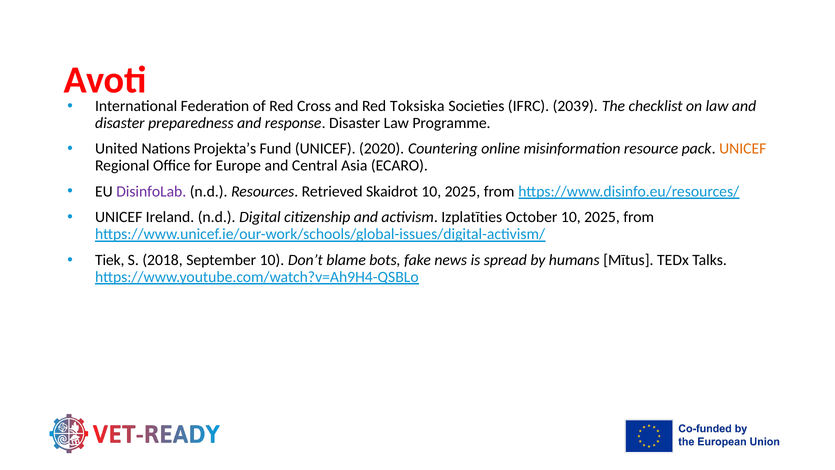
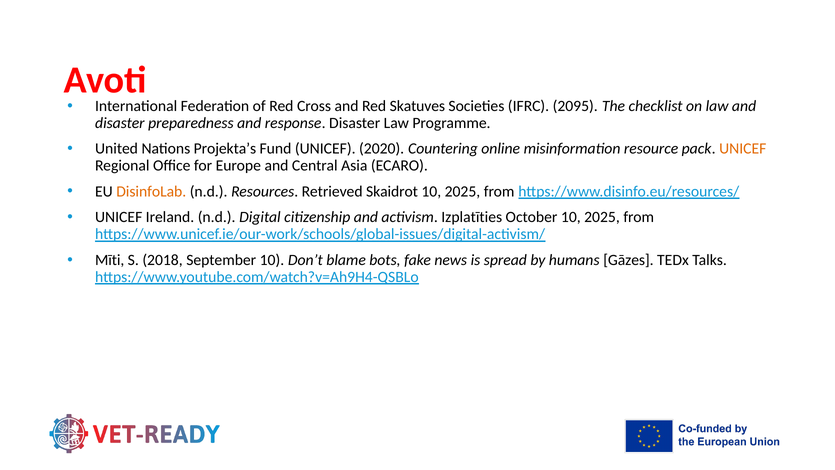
Toksiska: Toksiska -> Skatuves
2039: 2039 -> 2095
DisinfoLab colour: purple -> orange
Tiek: Tiek -> Mīti
Mītus: Mītus -> Gāzes
